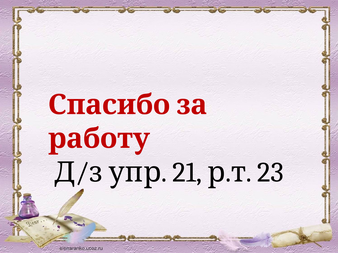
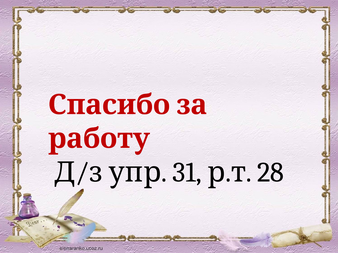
21: 21 -> 31
23: 23 -> 28
